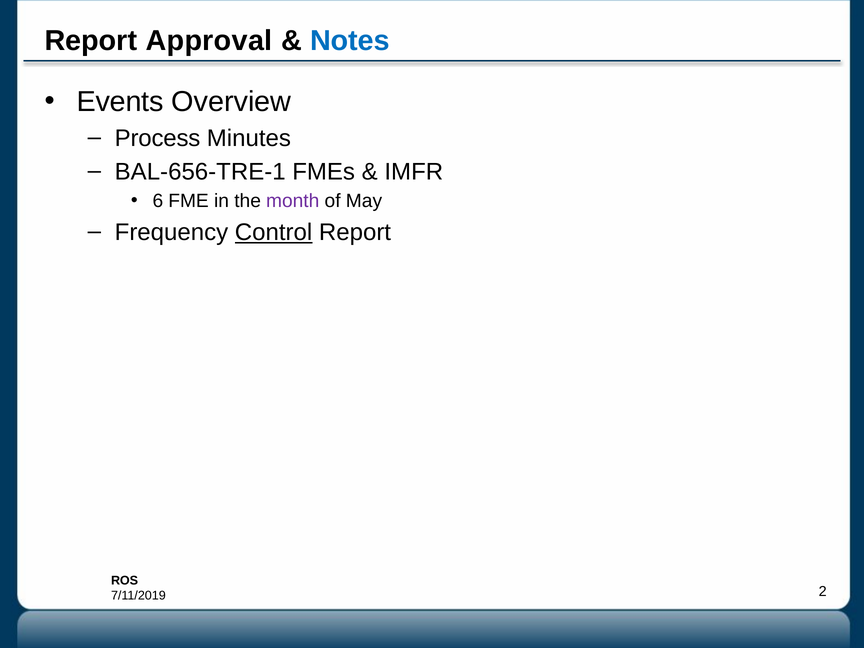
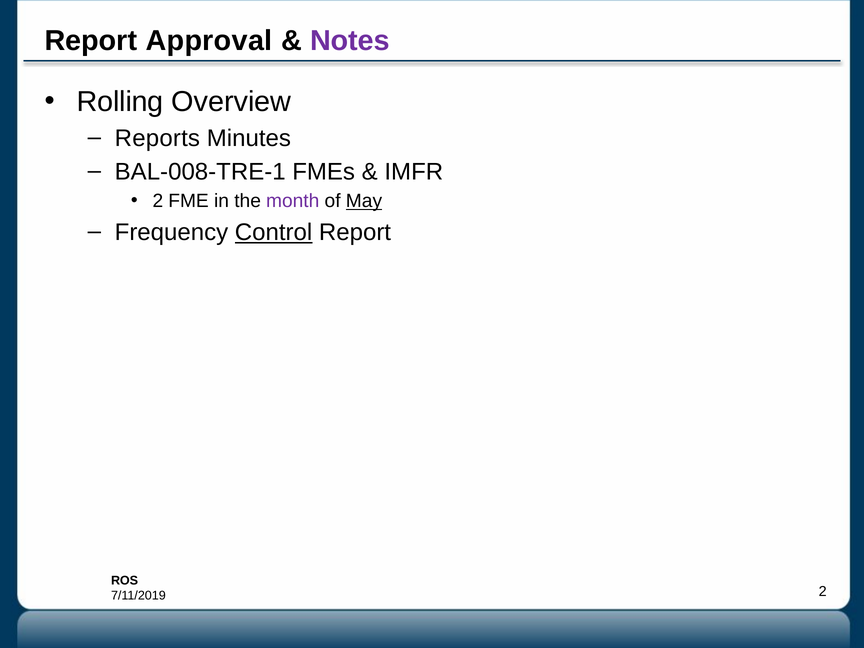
Notes colour: blue -> purple
Events: Events -> Rolling
Process: Process -> Reports
BAL-656-TRE-1: BAL-656-TRE-1 -> BAL-008-TRE-1
6 at (158, 201): 6 -> 2
May underline: none -> present
